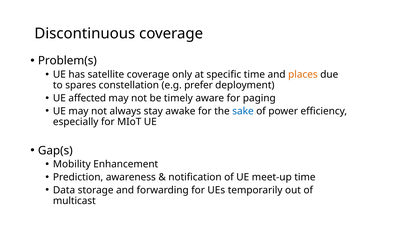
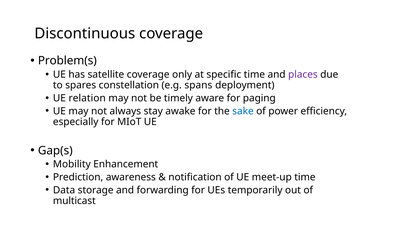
places colour: orange -> purple
prefer: prefer -> spans
affected: affected -> relation
